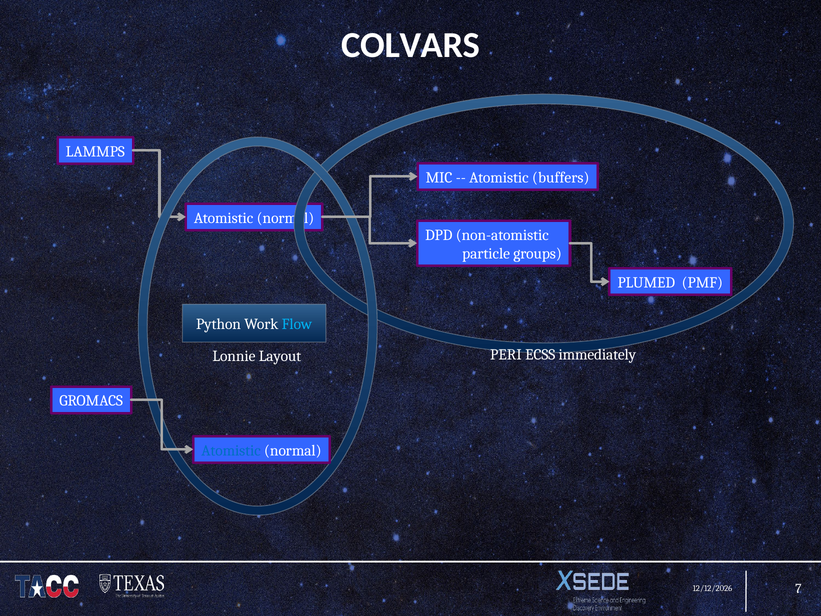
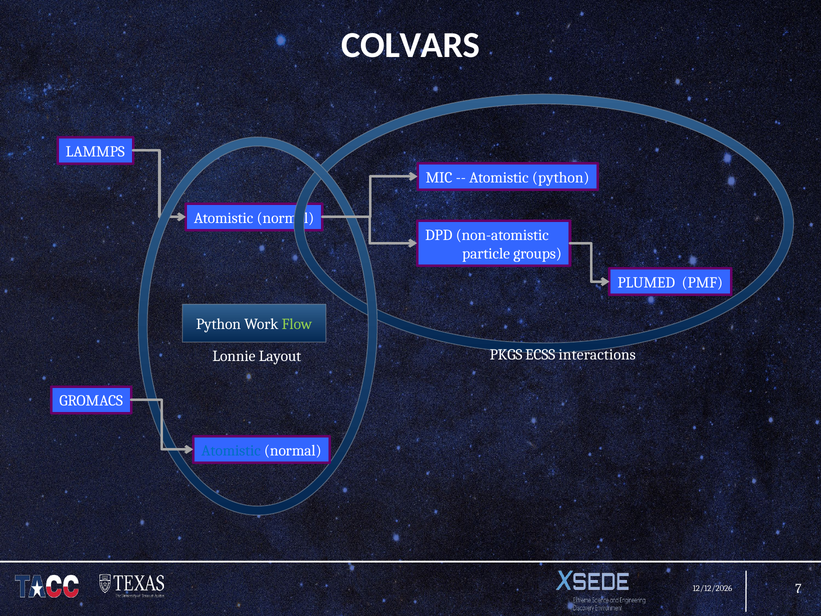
Atomistic buffers: buffers -> python
Flow colour: light blue -> light green
PERI: PERI -> PKGS
immediately: immediately -> interactions
